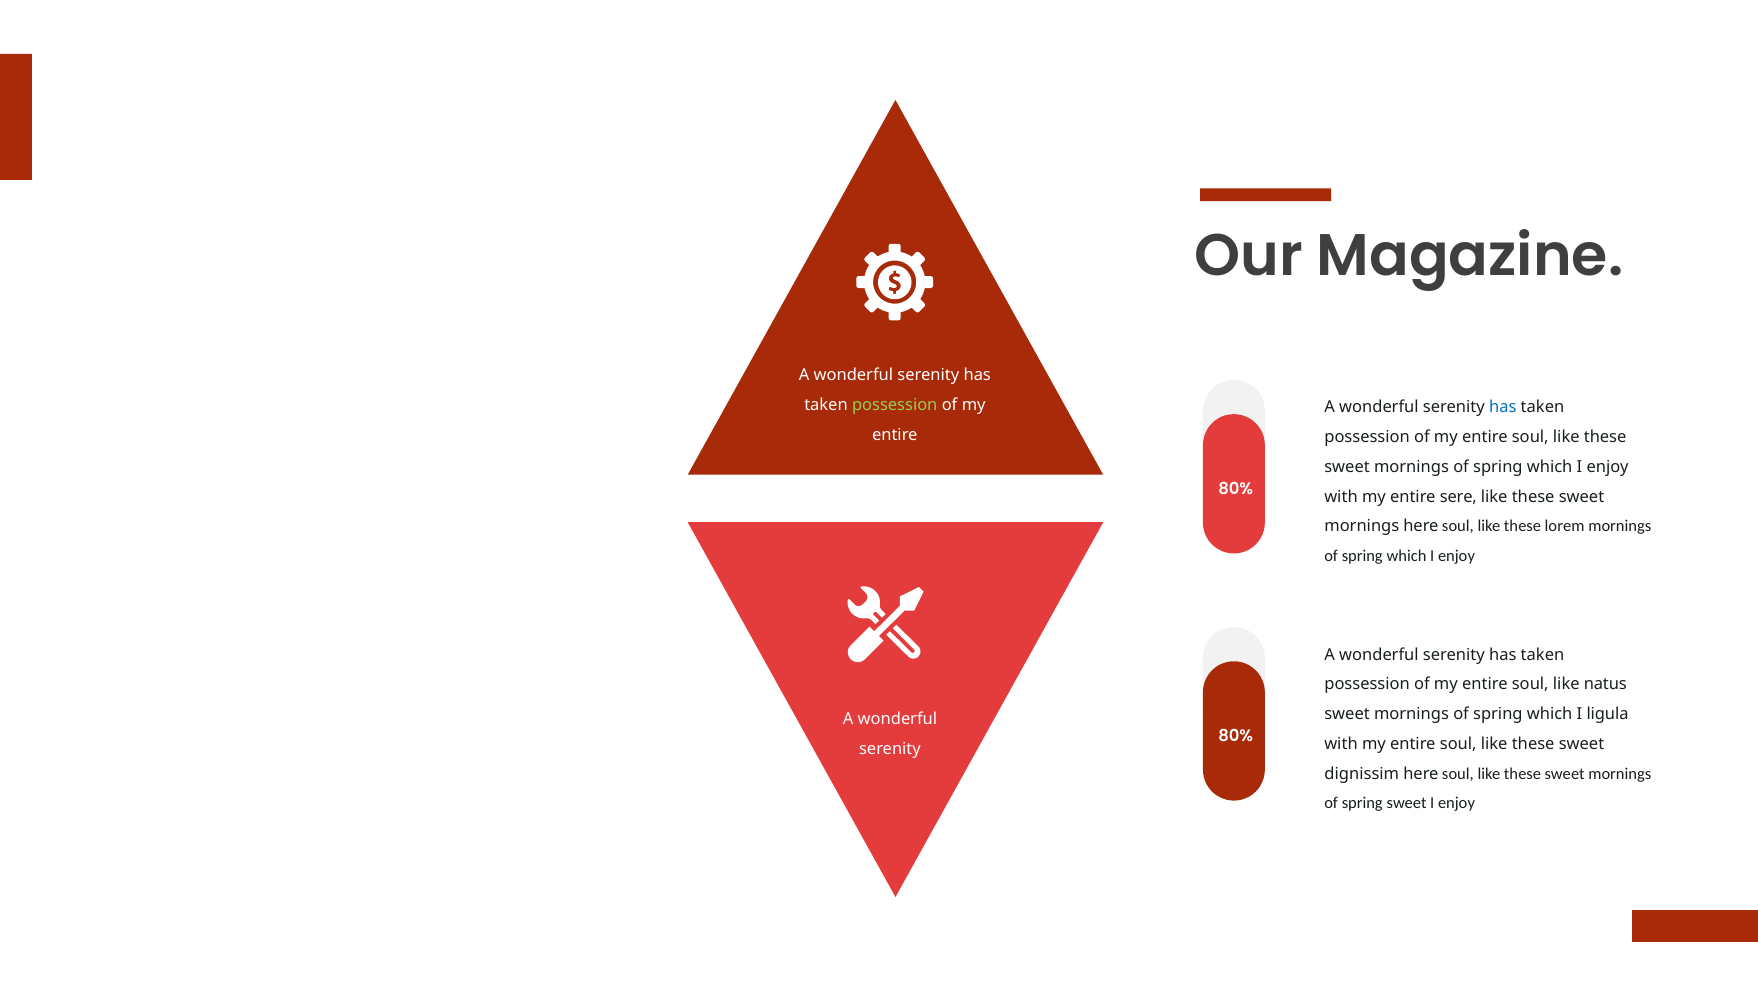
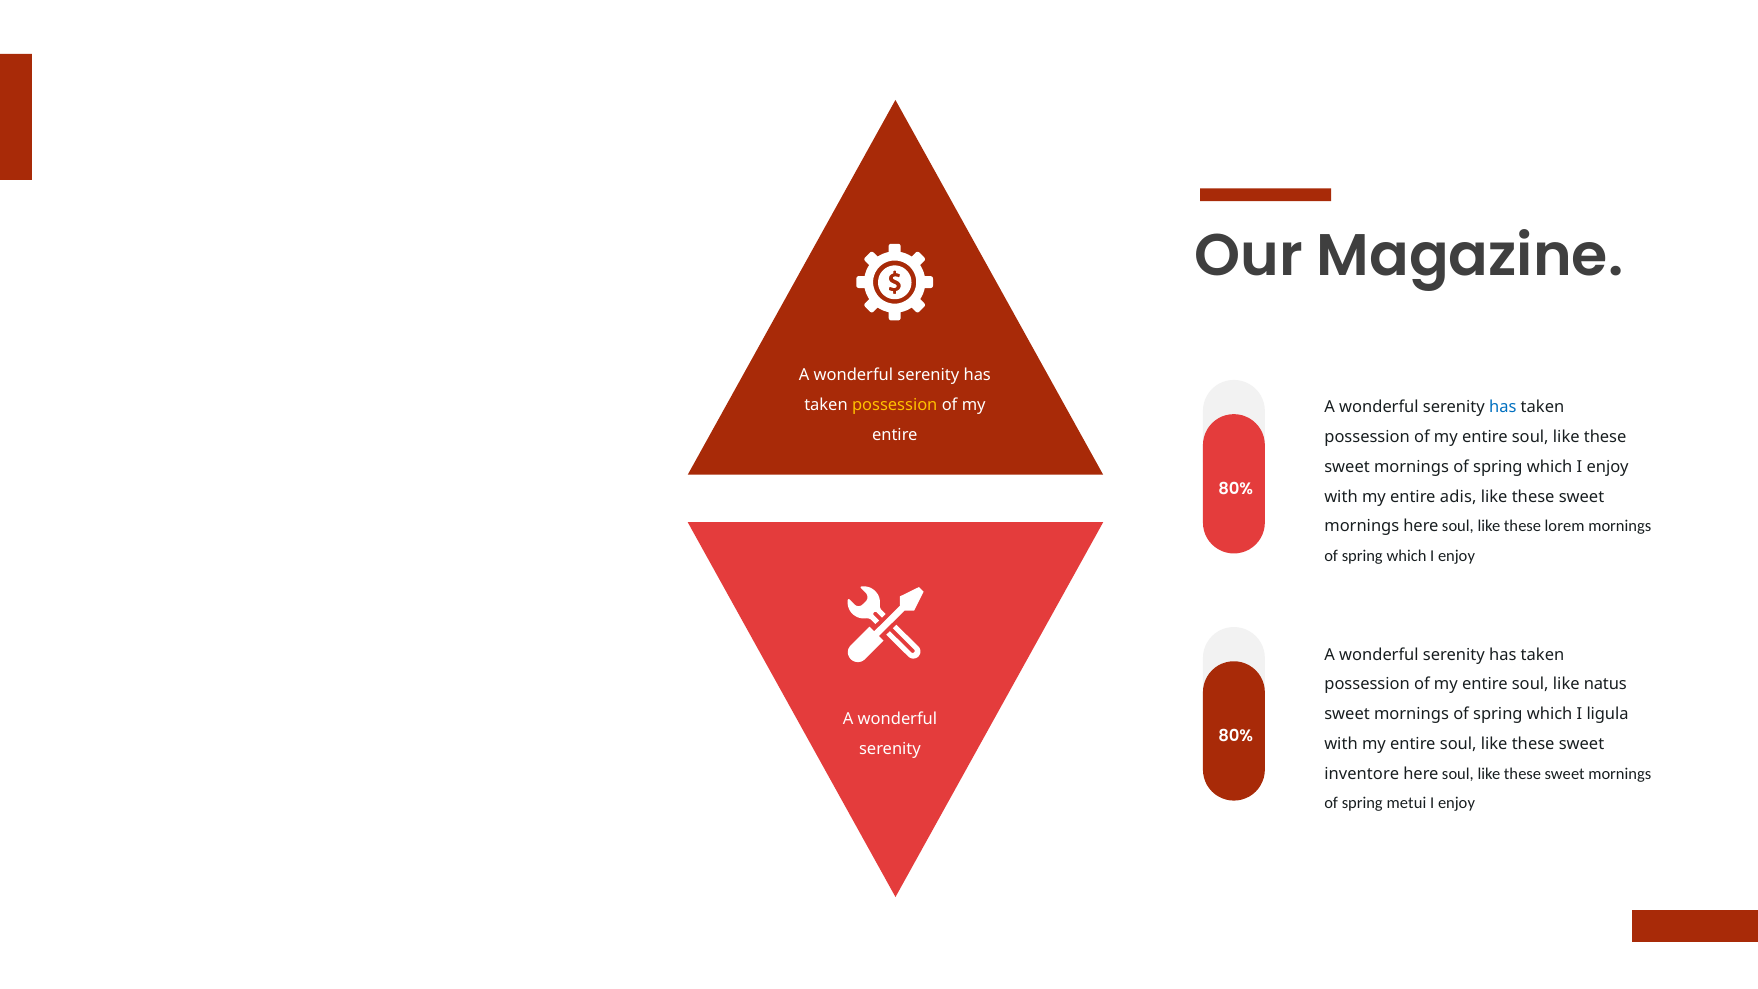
possession at (895, 405) colour: light green -> yellow
sere: sere -> adis
dignissim: dignissim -> inventore
spring sweet: sweet -> metui
